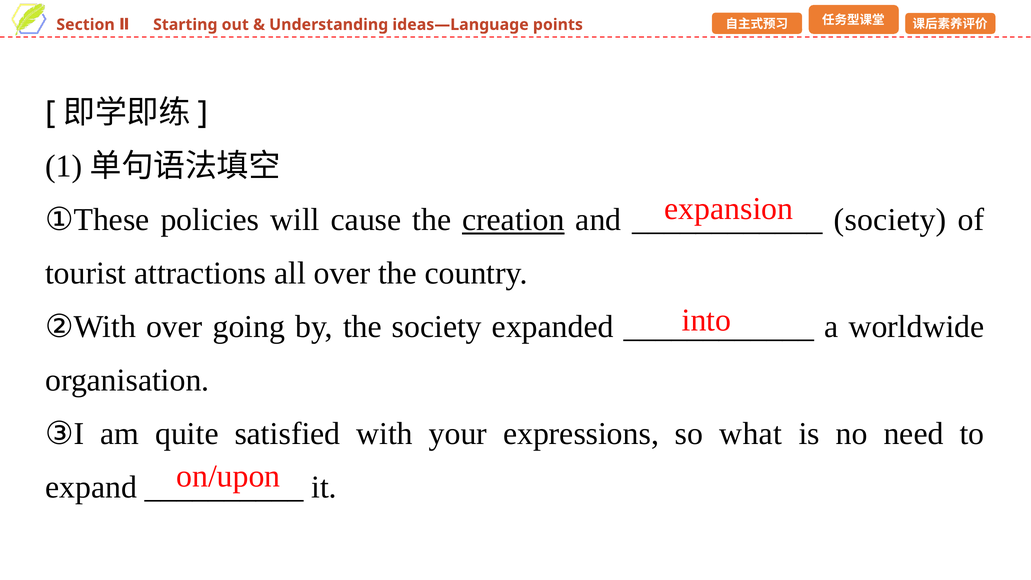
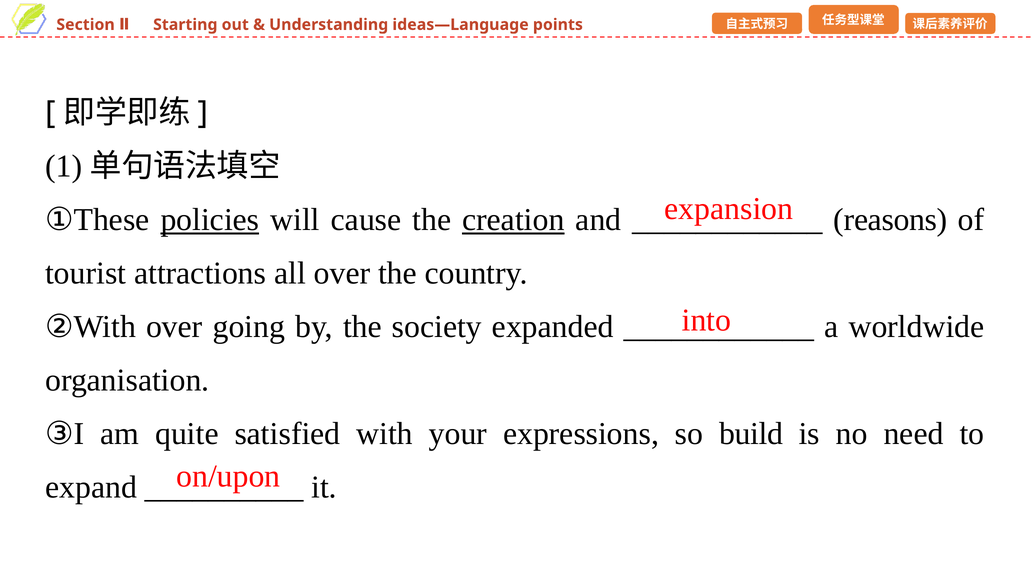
policies underline: none -> present
society at (890, 220): society -> reasons
what: what -> build
